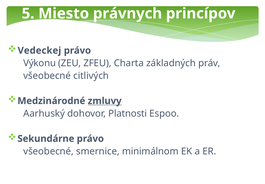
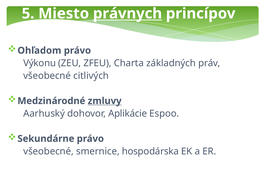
právnych underline: none -> present
Vedeckej: Vedeckej -> Ohľadom
Platnosti: Platnosti -> Aplikácie
minimálnom: minimálnom -> hospodárska
